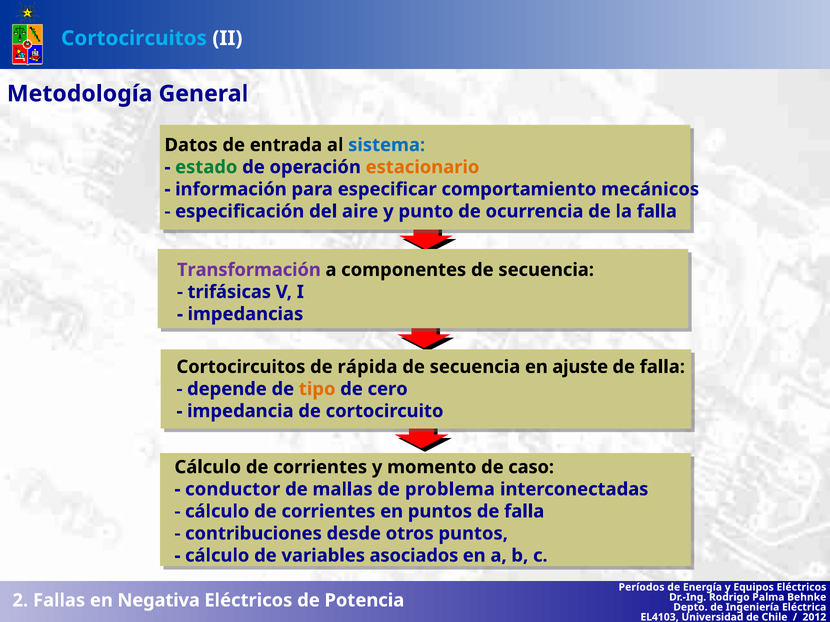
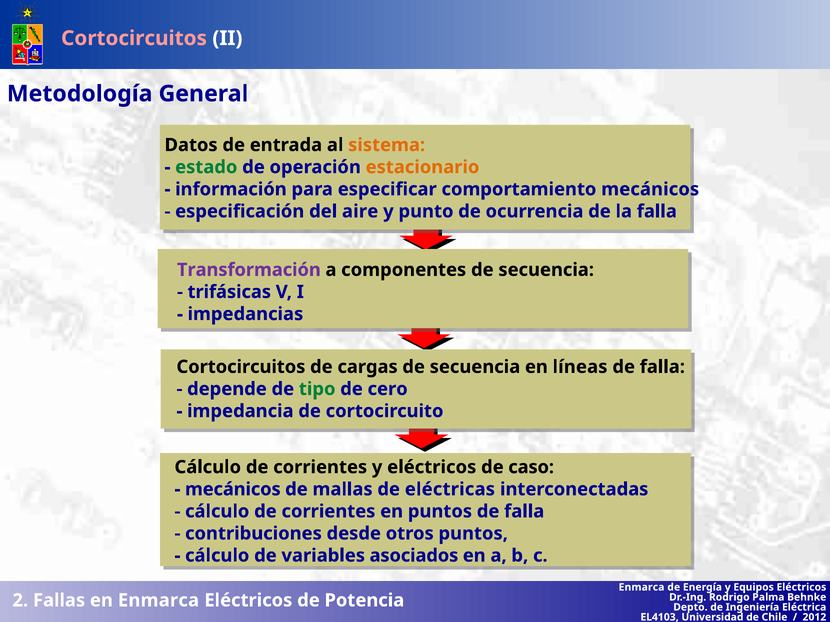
Cortocircuitos at (134, 38) colour: light blue -> pink
sistema colour: blue -> orange
rápida: rápida -> cargas
ajuste: ajuste -> líneas
tipo colour: orange -> green
y momento: momento -> eléctricos
conductor at (233, 490): conductor -> mecánicos
problema: problema -> eléctricas
Períodos at (641, 588): Períodos -> Enmarca
en Negativa: Negativa -> Enmarca
